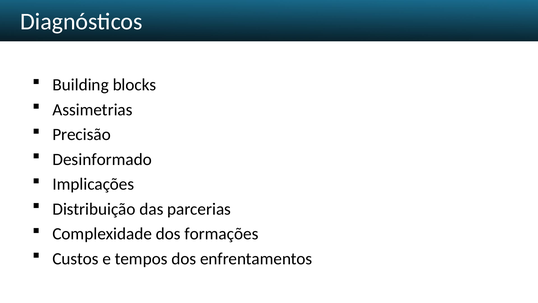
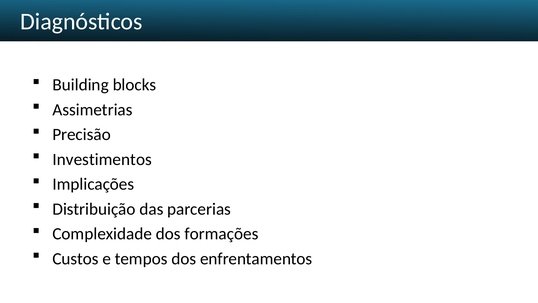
Desinformado: Desinformado -> Investimentos
